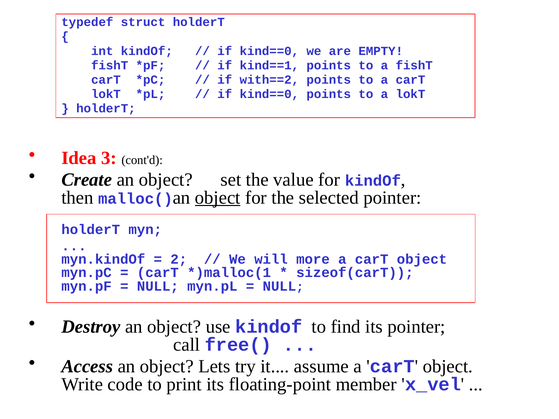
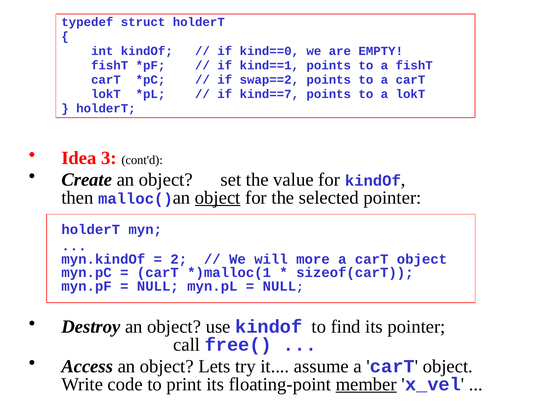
with==2: with==2 -> swap==2
kind==0 at (269, 94): kind==0 -> kind==7
member underline: none -> present
